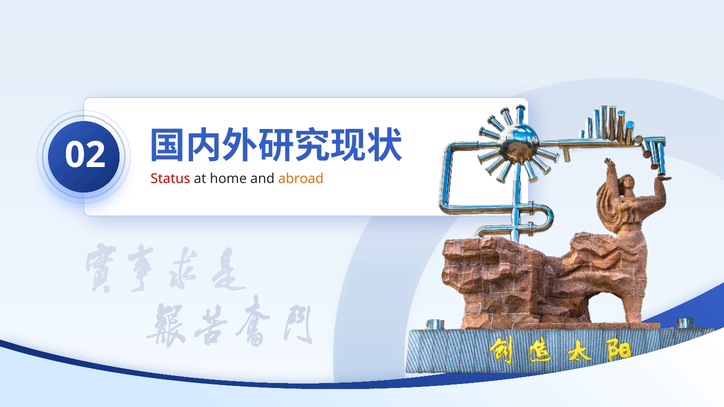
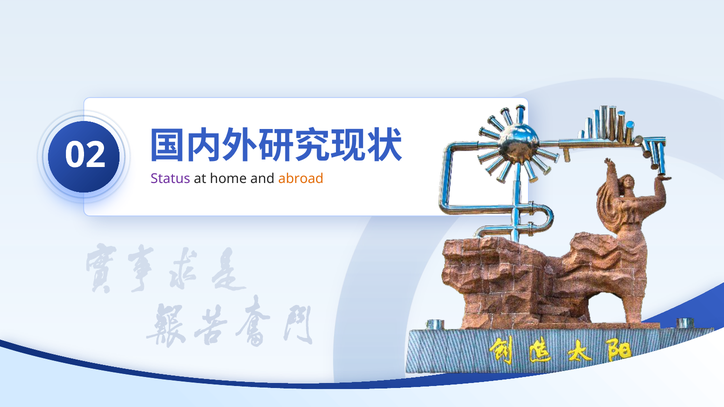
Status colour: red -> purple
